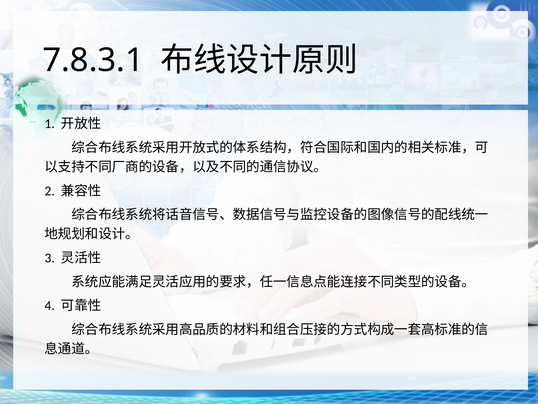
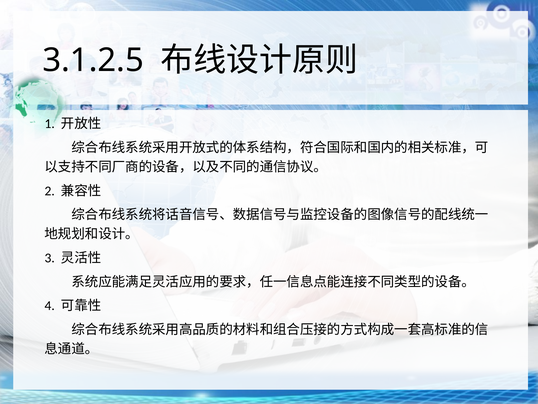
7.8.3.1: 7.8.3.1 -> 3.1.2.5
